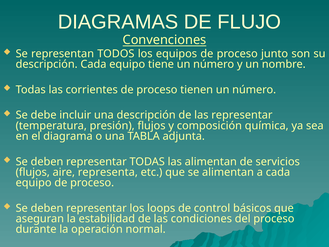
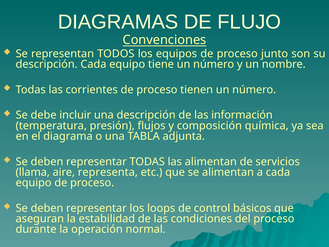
las representar: representar -> información
flujos at (33, 172): flujos -> llama
